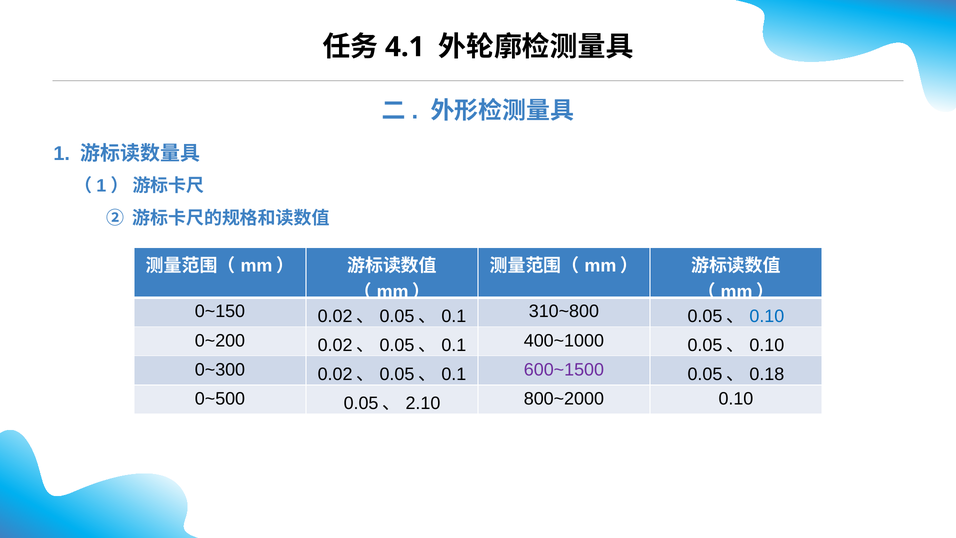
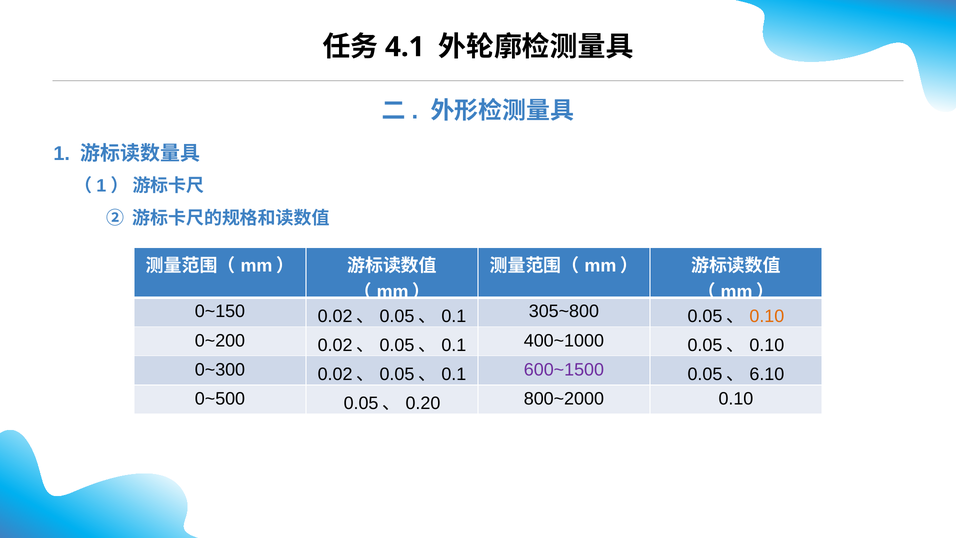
310~800: 310~800 -> 305~800
0.10 at (767, 316) colour: blue -> orange
0.18: 0.18 -> 6.10
2.10: 2.10 -> 0.20
